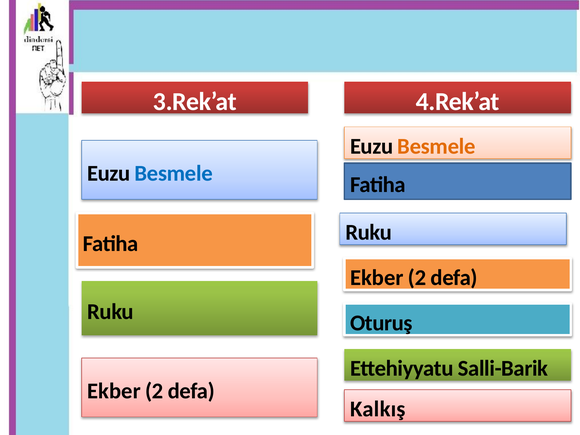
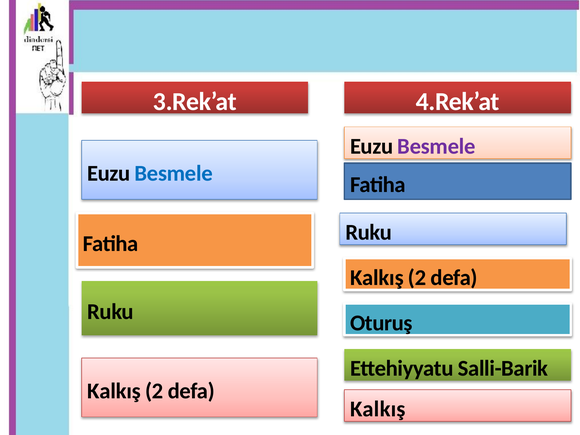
Besmele at (436, 146) colour: orange -> purple
Ekber at (377, 278): Ekber -> Kalkış
Ekber at (114, 391): Ekber -> Kalkış
